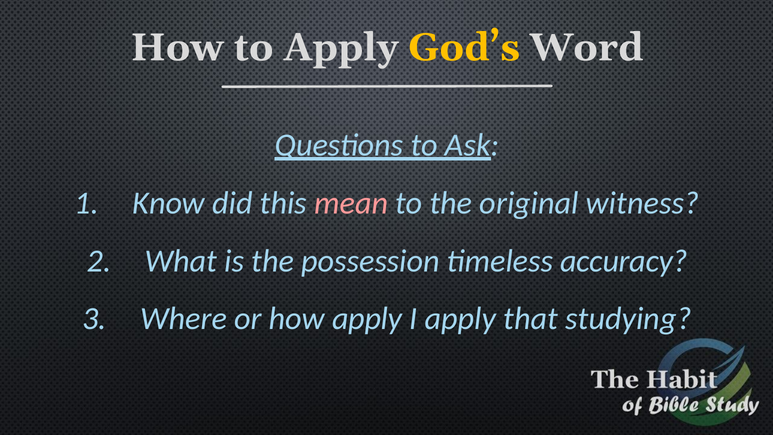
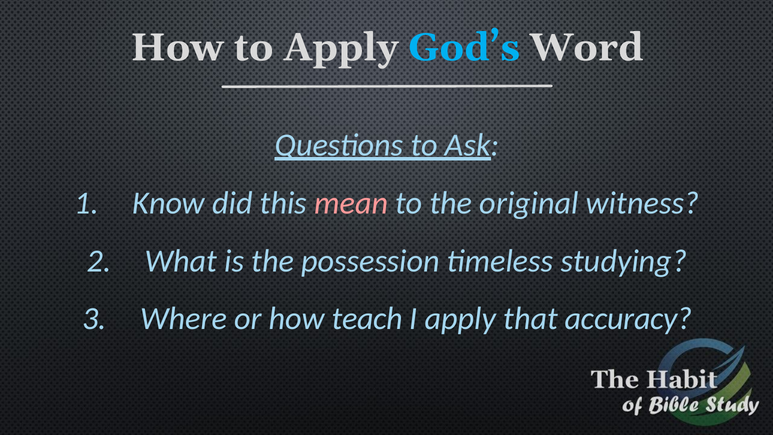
God’s colour: yellow -> light blue
accuracy: accuracy -> studying
how apply: apply -> teach
studying: studying -> accuracy
